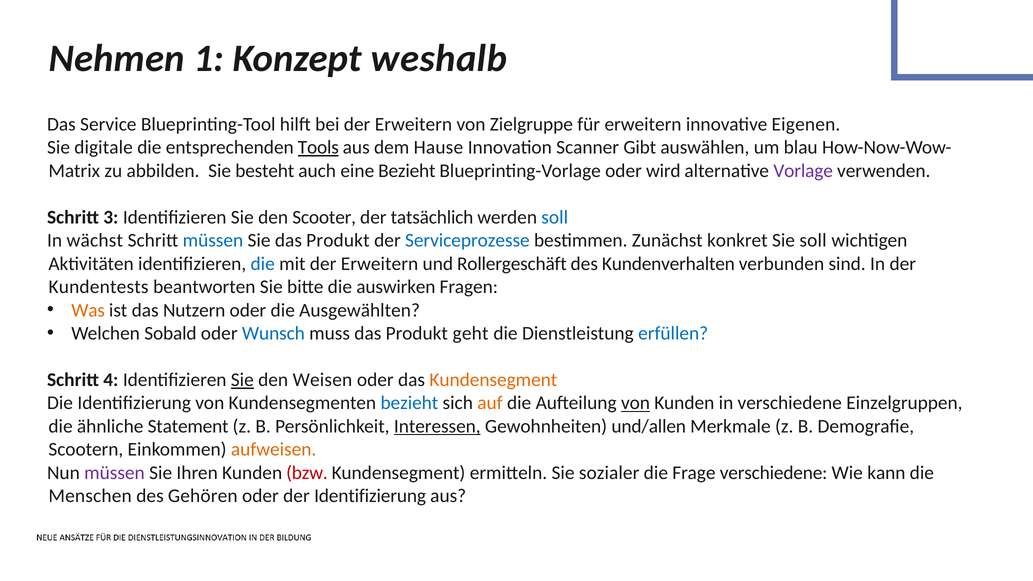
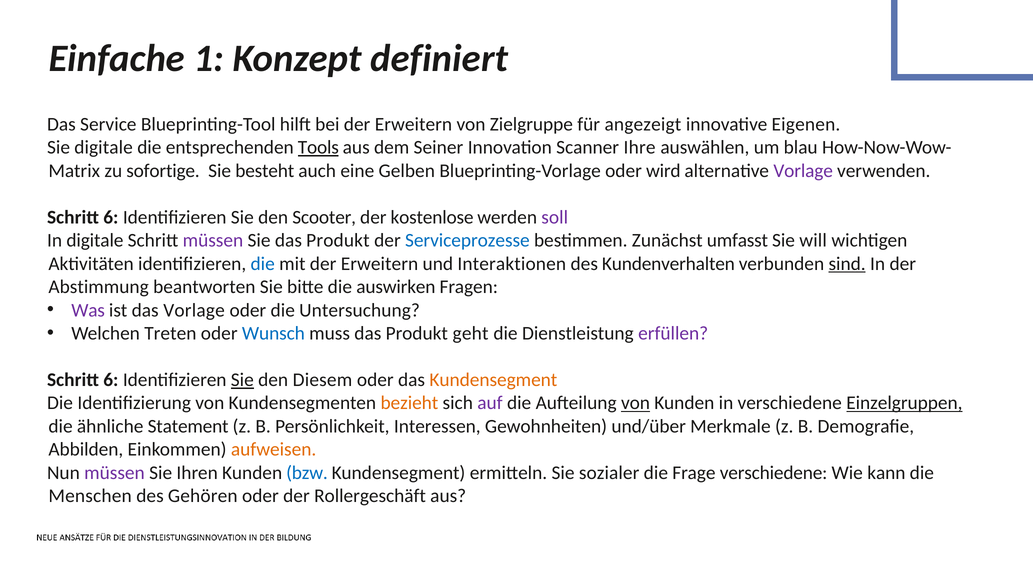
Nehmen: Nehmen -> Einfache
weshalb: weshalb -> definiert
für erweitern: erweitern -> angezeigt
Hause: Hause -> Seiner
Gibt: Gibt -> Ihre
abbilden: abbilden -> sofortige
eine Bezieht: Bezieht -> Gelben
3 at (111, 217): 3 -> 6
tatsächlich: tatsächlich -> kostenlose
soll at (555, 217) colour: blue -> purple
In wächst: wächst -> digitale
müssen at (213, 240) colour: blue -> purple
konkret: konkret -> umfasst
Sie soll: soll -> will
Rollergeschäft: Rollergeschäft -> Interaktionen
sind underline: none -> present
Kundentests: Kundentests -> Abstimmung
Was colour: orange -> purple
das Nutzern: Nutzern -> Vorlage
Ausgewählten: Ausgewählten -> Untersuchung
Sobald: Sobald -> Treten
erfüllen colour: blue -> purple
4 at (111, 380): 4 -> 6
Weisen: Weisen -> Diesem
bezieht at (409, 403) colour: blue -> orange
auf colour: orange -> purple
Einzelgruppen underline: none -> present
Interessen underline: present -> none
und/allen: und/allen -> und/über
Scootern: Scootern -> Abbilden
bzw colour: red -> blue
der Identifizierung: Identifizierung -> Rollergeschäft
